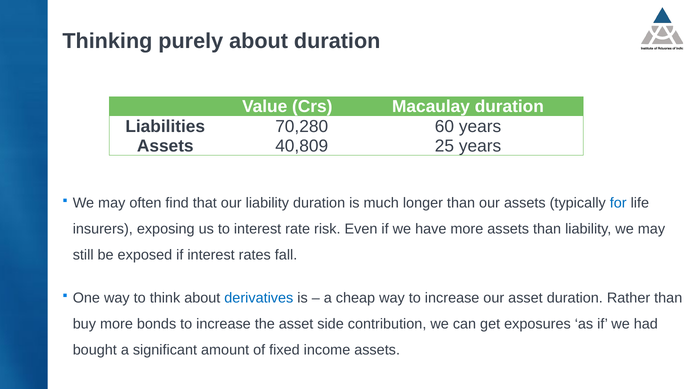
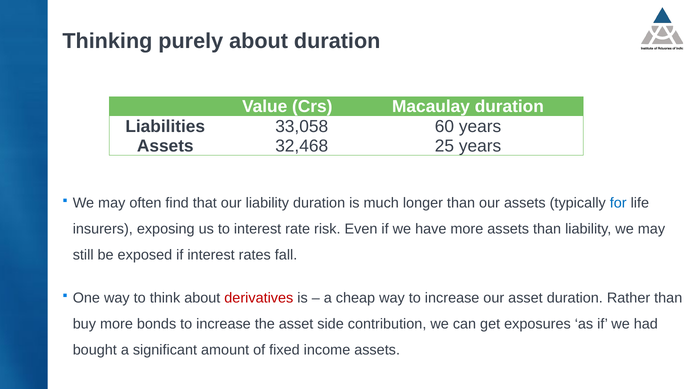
70,280: 70,280 -> 33,058
40,809: 40,809 -> 32,468
derivatives colour: blue -> red
